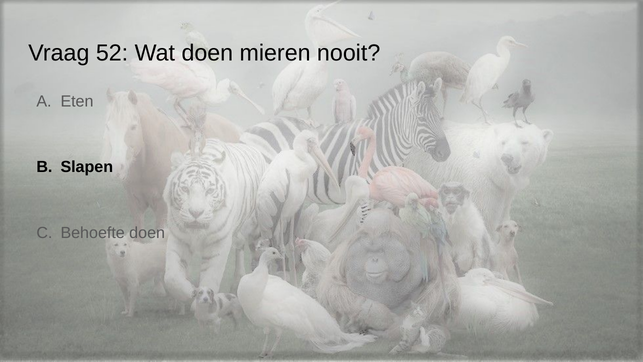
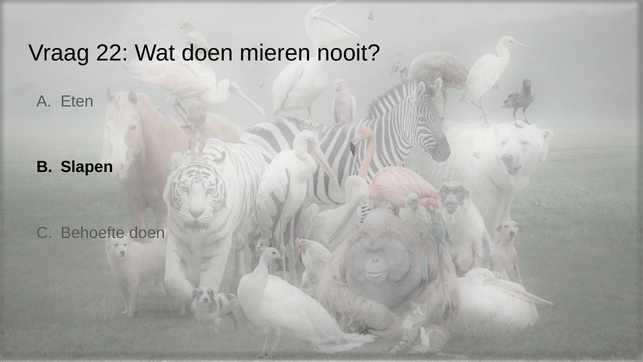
52: 52 -> 22
